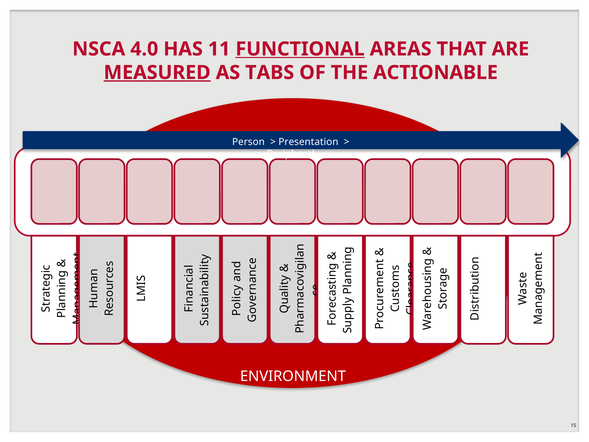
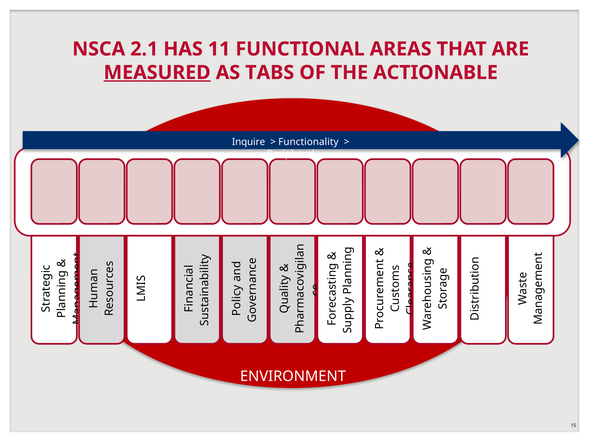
4.0: 4.0 -> 2.1
FUNCTIONAL underline: present -> none
Person: Person -> Inquire
Presentation: Presentation -> Functionality
